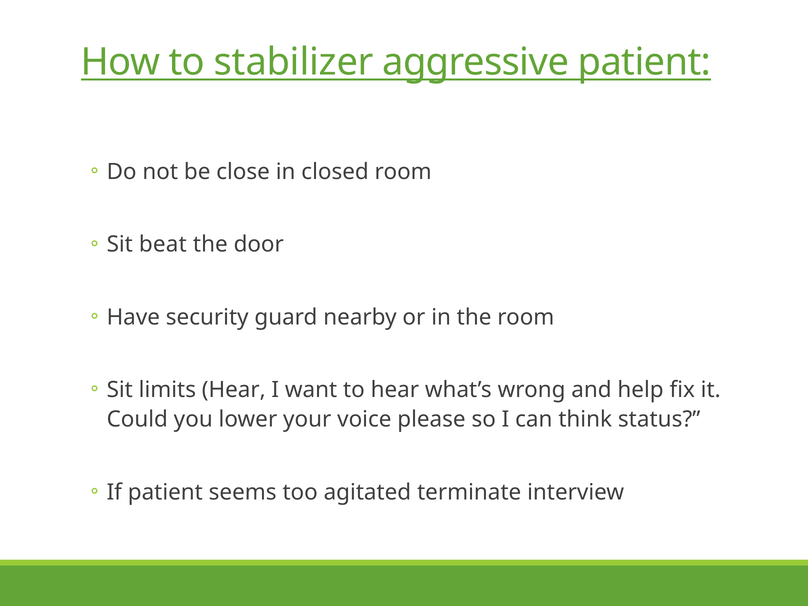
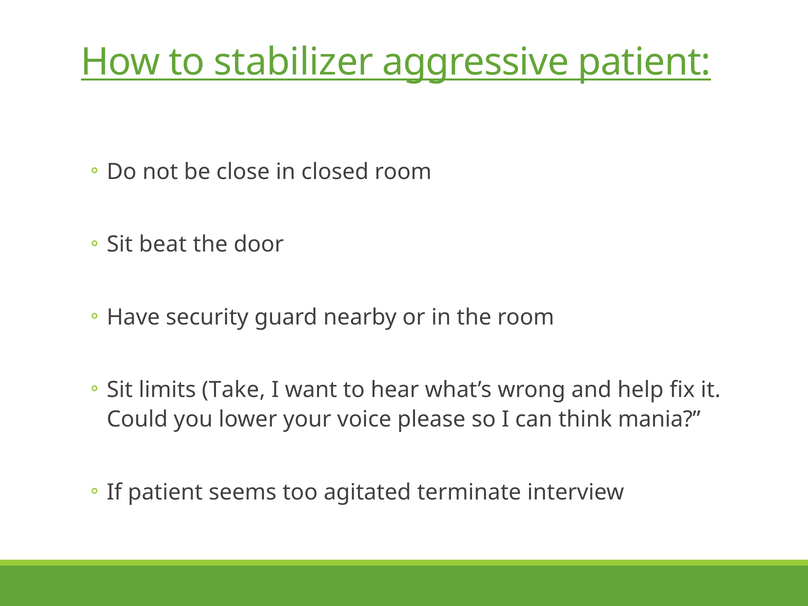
limits Hear: Hear -> Take
status: status -> mania
